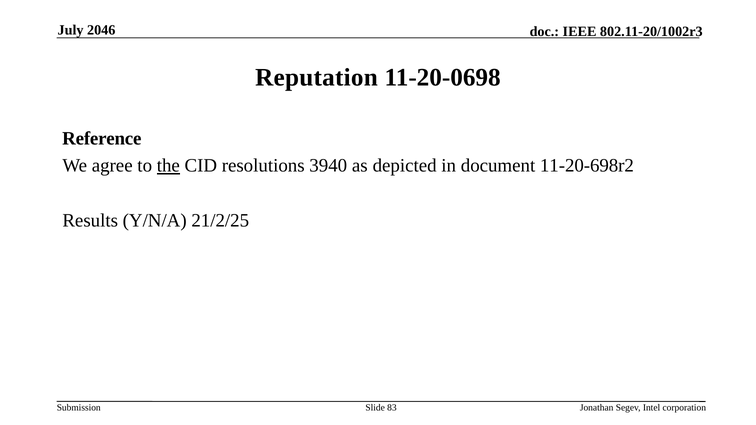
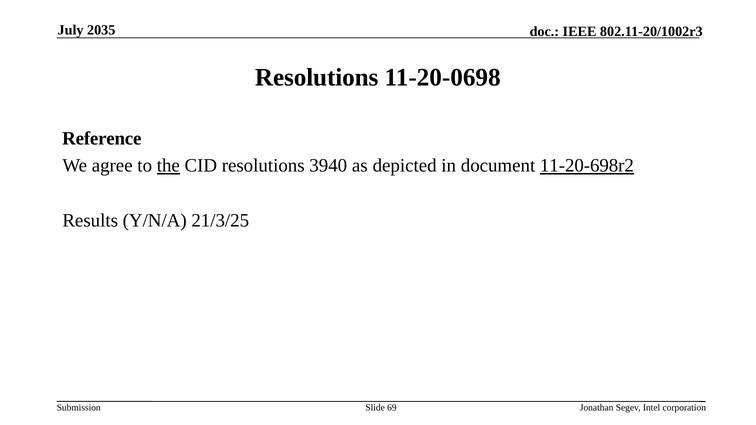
2046: 2046 -> 2035
Reputation at (316, 77): Reputation -> Resolutions
11-20-698r2 underline: none -> present
21/2/25: 21/2/25 -> 21/3/25
83: 83 -> 69
